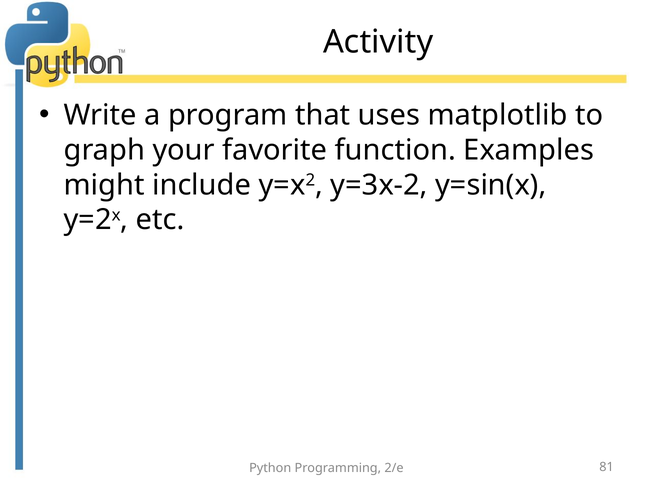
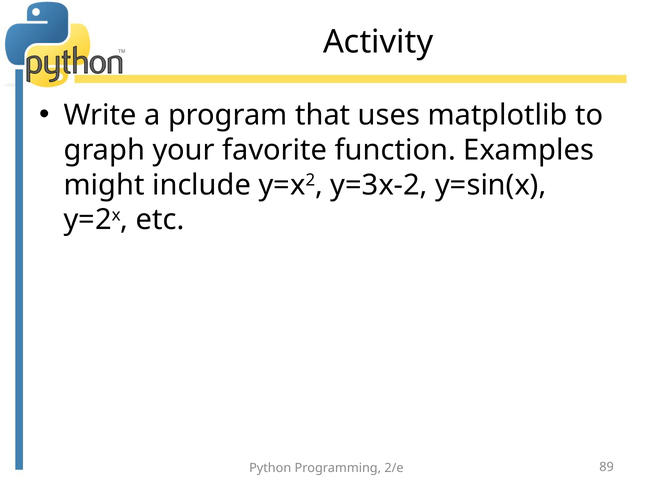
81: 81 -> 89
